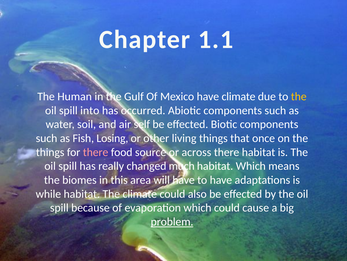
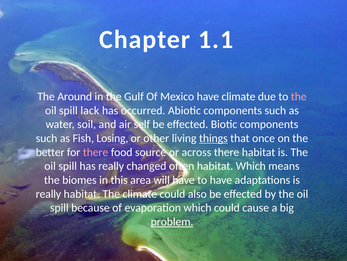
Human: Human -> Around
the at (299, 96) colour: yellow -> pink
into: into -> lack
things at (213, 138) underline: none -> present
things at (50, 152): things -> better
much: much -> often
while at (48, 193): while -> really
